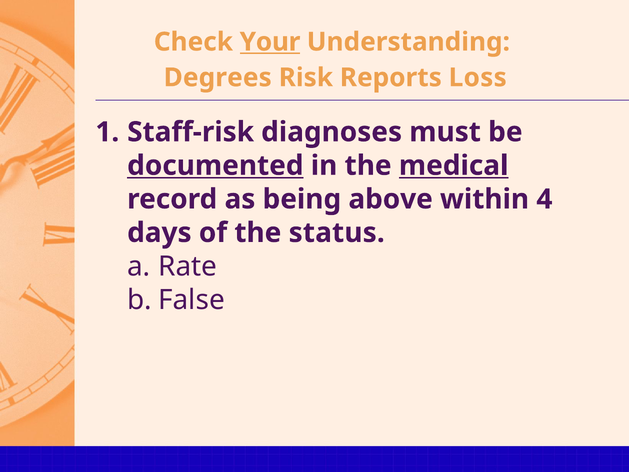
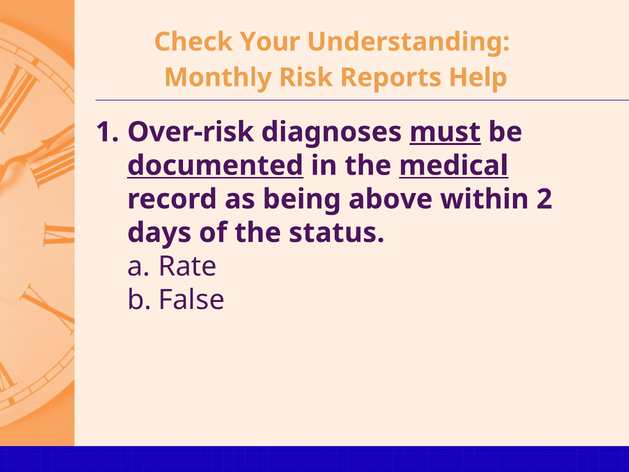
Your underline: present -> none
Degrees: Degrees -> Monthly
Loss: Loss -> Help
Staff-risk: Staff-risk -> Over-risk
must underline: none -> present
4: 4 -> 2
